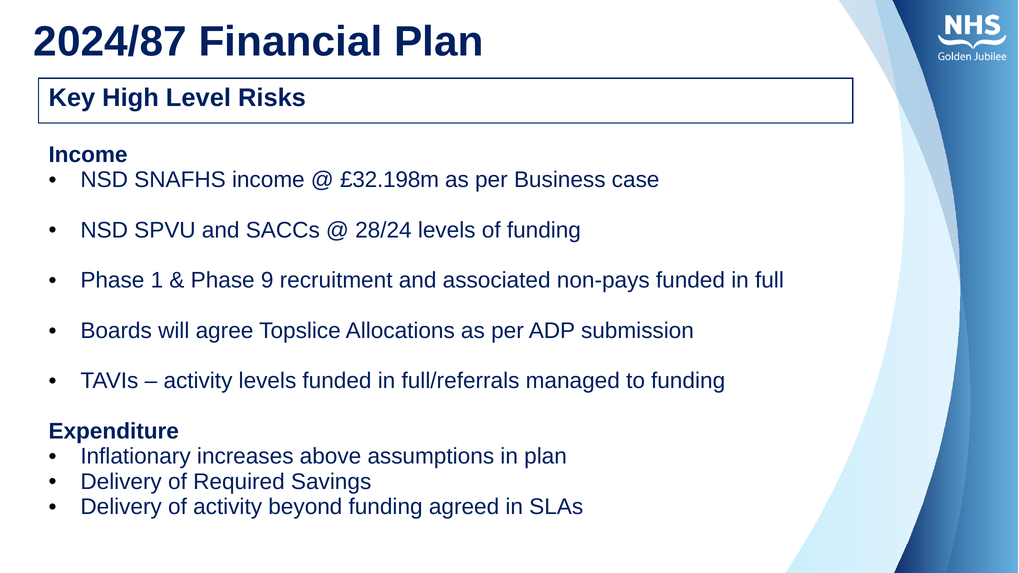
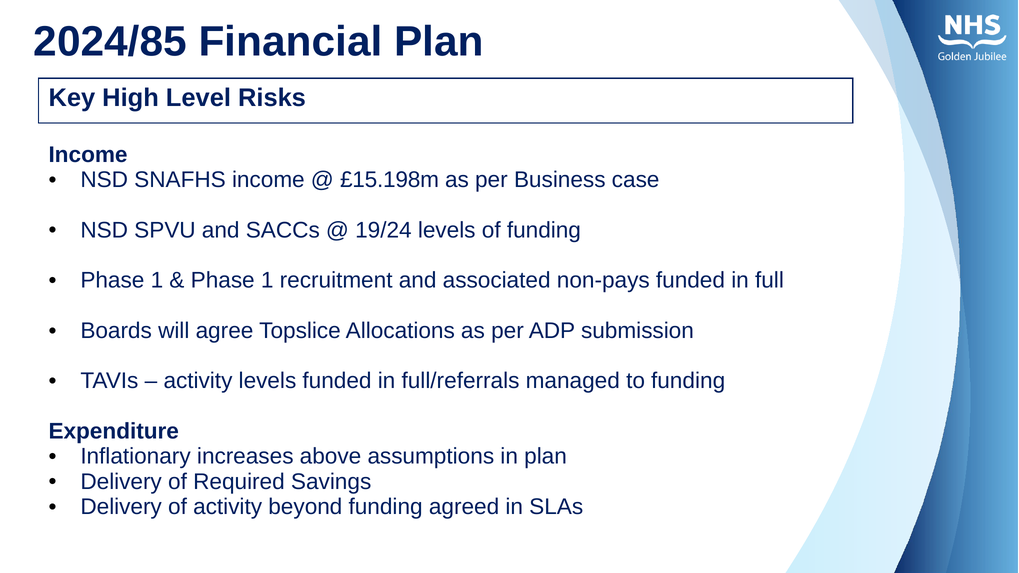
2024/87: 2024/87 -> 2024/85
£32.198m: £32.198m -> £15.198m
28/24: 28/24 -> 19/24
9 at (267, 281): 9 -> 1
